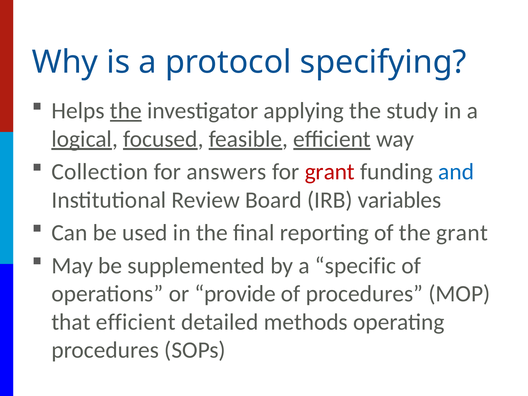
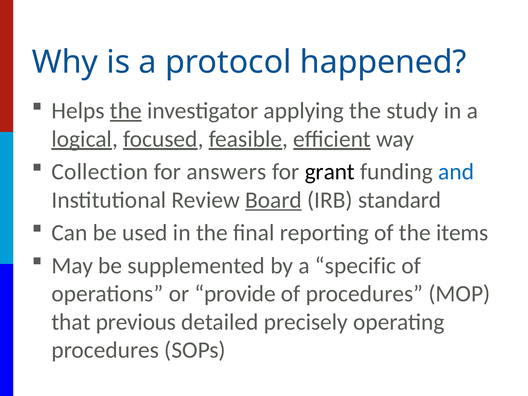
specifying: specifying -> happened
grant at (330, 172) colour: red -> black
Board underline: none -> present
variables: variables -> standard
the grant: grant -> items
that efficient: efficient -> previous
methods: methods -> precisely
